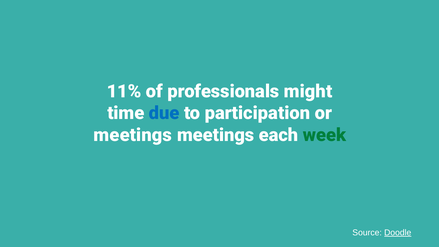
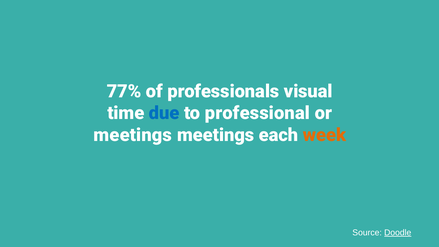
11%: 11% -> 77%
might: might -> visual
participation: participation -> professional
week colour: green -> orange
